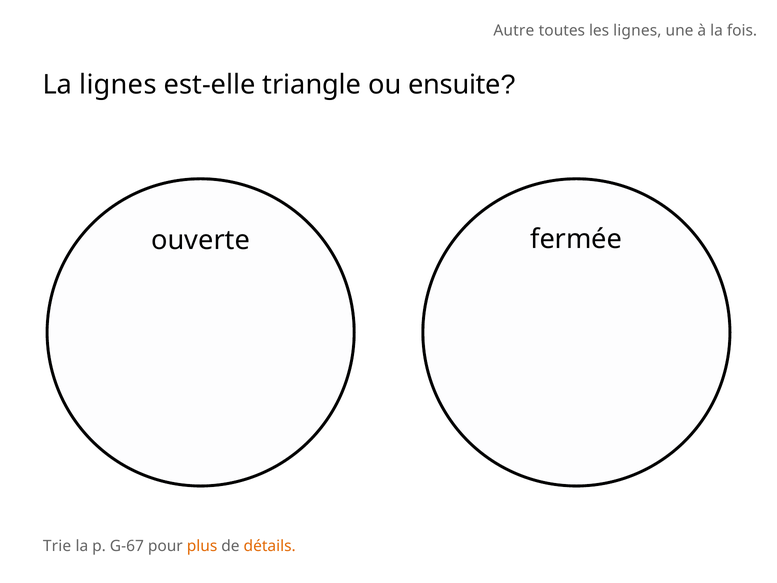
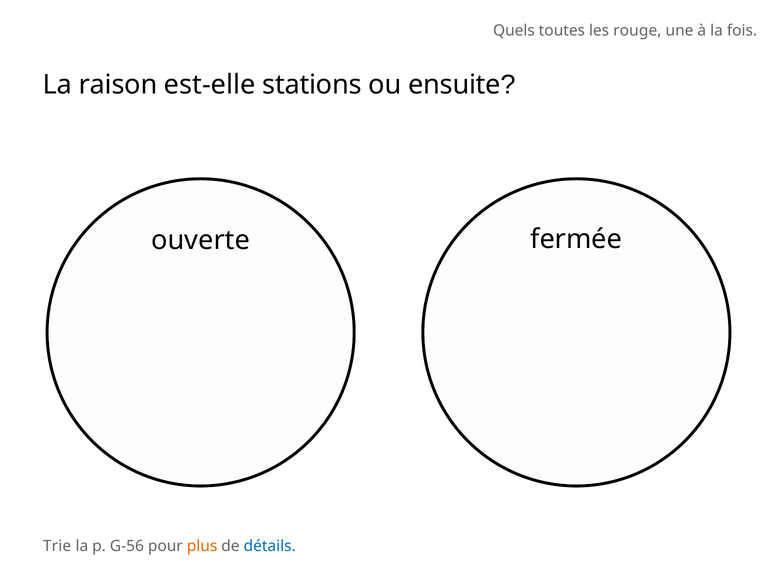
Autre: Autre -> Quels
les lignes: lignes -> rouge
La lignes: lignes -> raison
triangle: triangle -> stations
G-67: G-67 -> G-56
détails colour: orange -> blue
